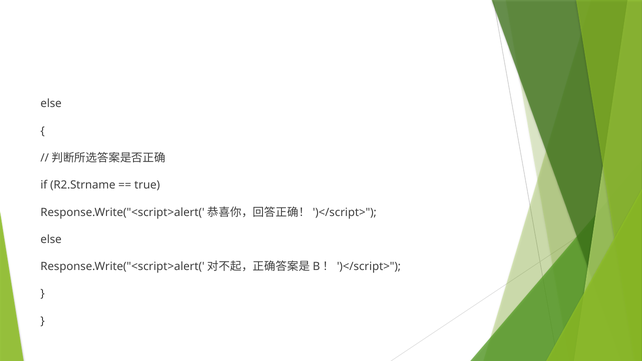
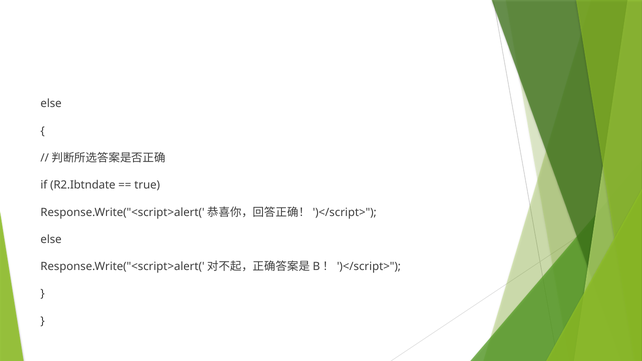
R2.Strname: R2.Strname -> R2.Ibtndate
